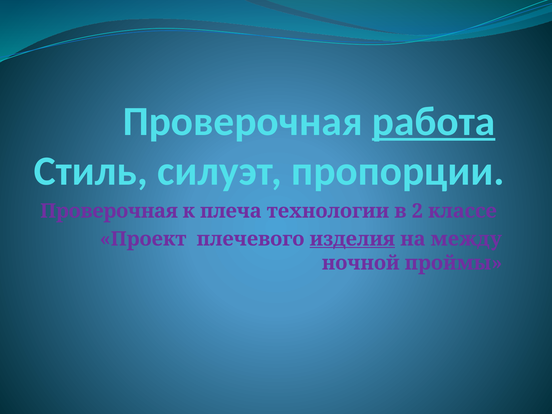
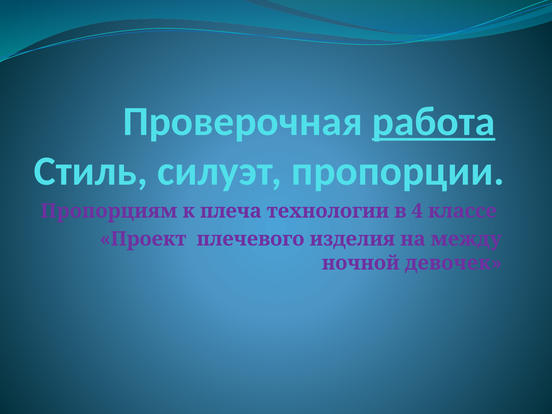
Проверочная at (109, 211): Проверочная -> Пропорциям
2: 2 -> 4
изделия underline: present -> none
проймы: проймы -> девочек
